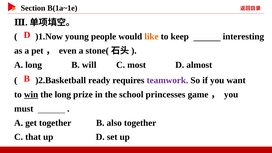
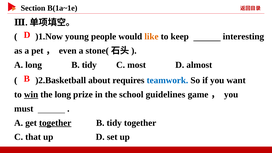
will at (89, 65): will -> tidy
ready: ready -> about
teamwork colour: purple -> blue
princesses: princesses -> guidelines
together at (55, 123) underline: none -> present
also at (114, 123): also -> tidy
